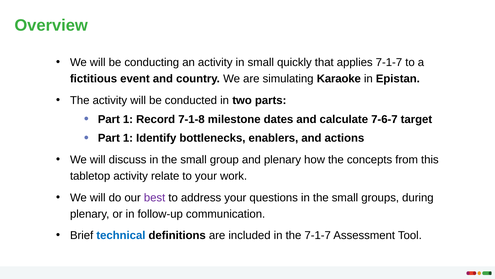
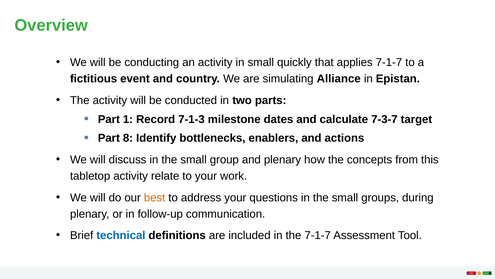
Karaoke: Karaoke -> Alliance
7-1-8: 7-1-8 -> 7-1-3
7-6-7: 7-6-7 -> 7-3-7
1 at (128, 138): 1 -> 8
best colour: purple -> orange
